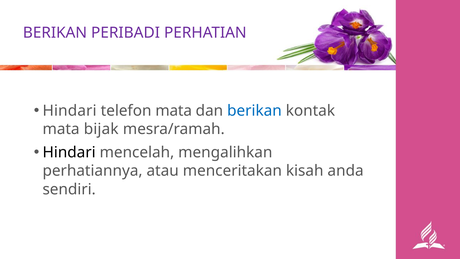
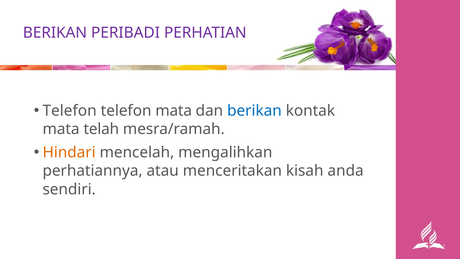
Hindari at (70, 111): Hindari -> Telefon
bijak: bijak -> telah
Hindari at (69, 152) colour: black -> orange
